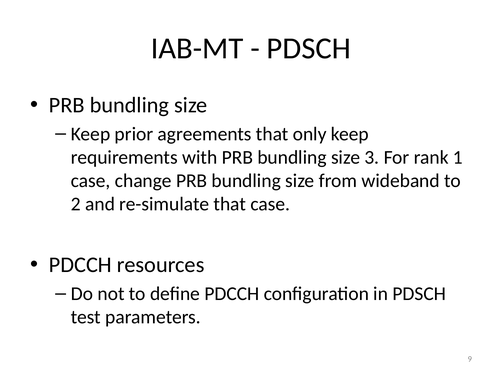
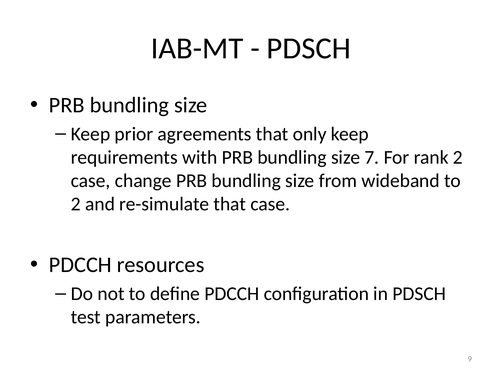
3: 3 -> 7
rank 1: 1 -> 2
